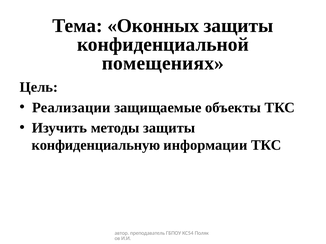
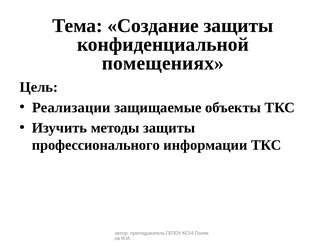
Оконных: Оконных -> Создание
конфиденциальную: конфиденциальную -> профессионального
